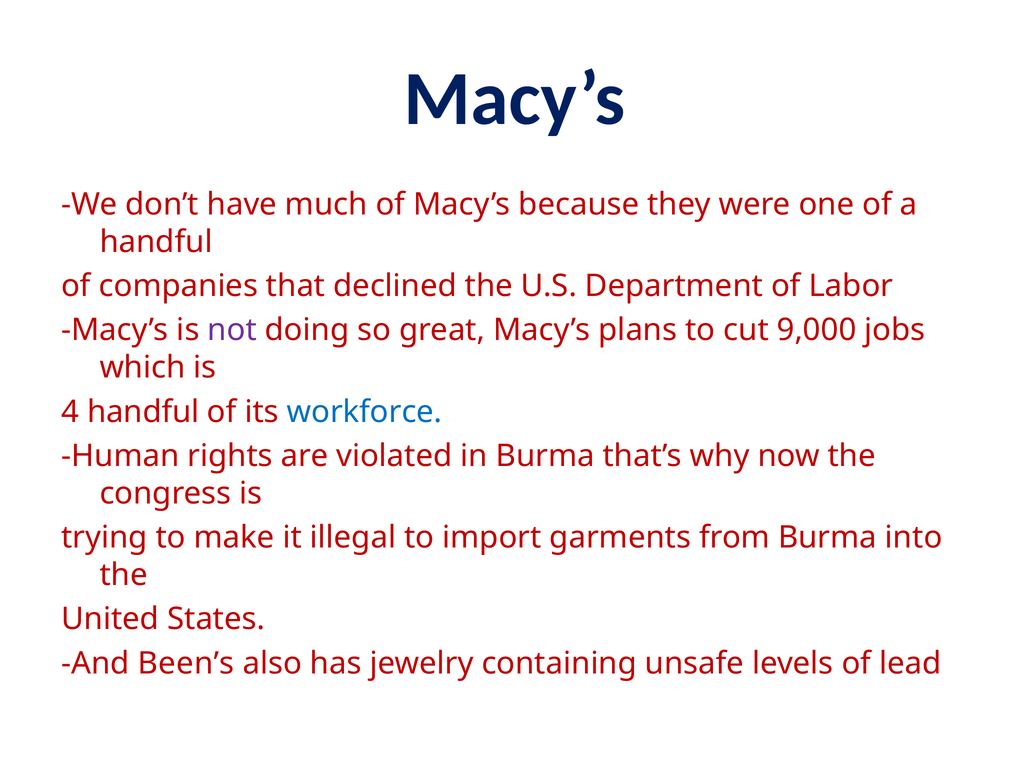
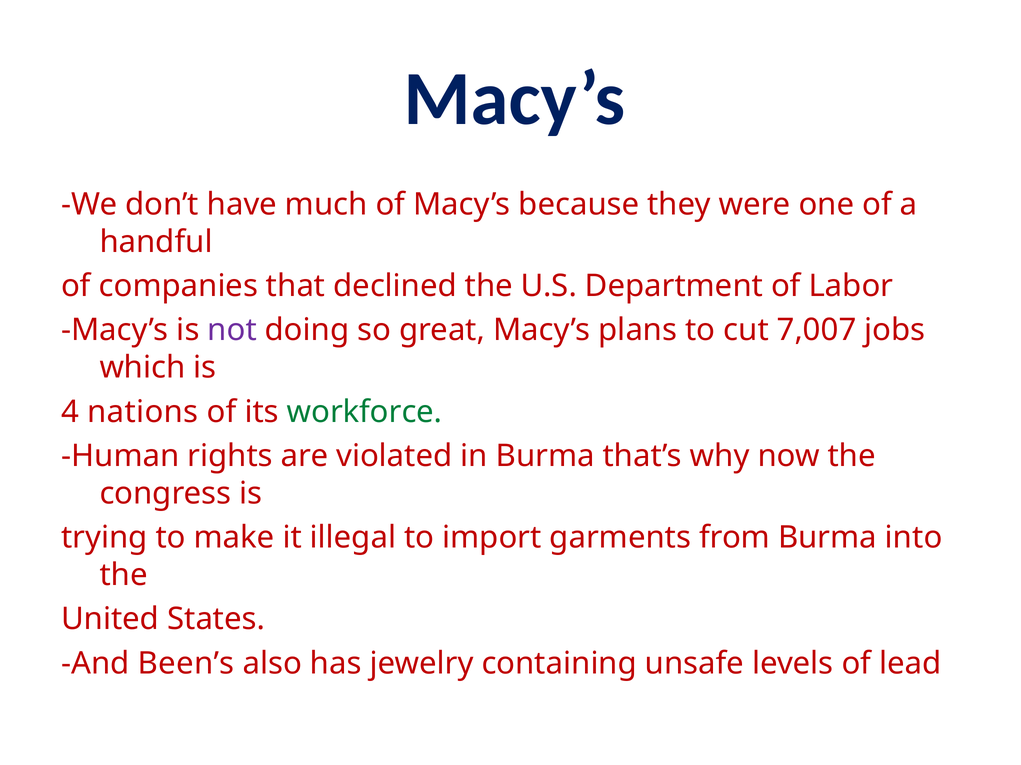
9,000: 9,000 -> 7,007
4 handful: handful -> nations
workforce colour: blue -> green
